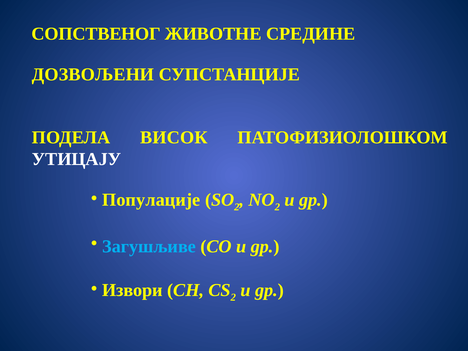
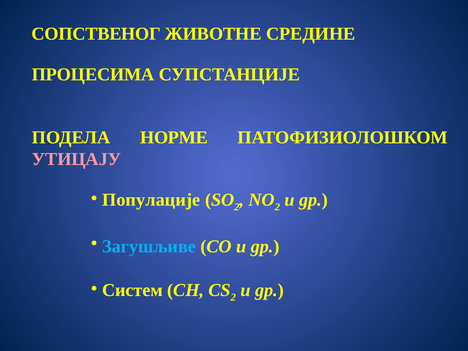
ДОЗВОЉЕНИ: ДОЗВОЉЕНИ -> ПРОЦЕСИМА
ВИСОК: ВИСОК -> НОРМЕ
УТИЦАЈУ colour: white -> pink
Извори: Извори -> Систем
